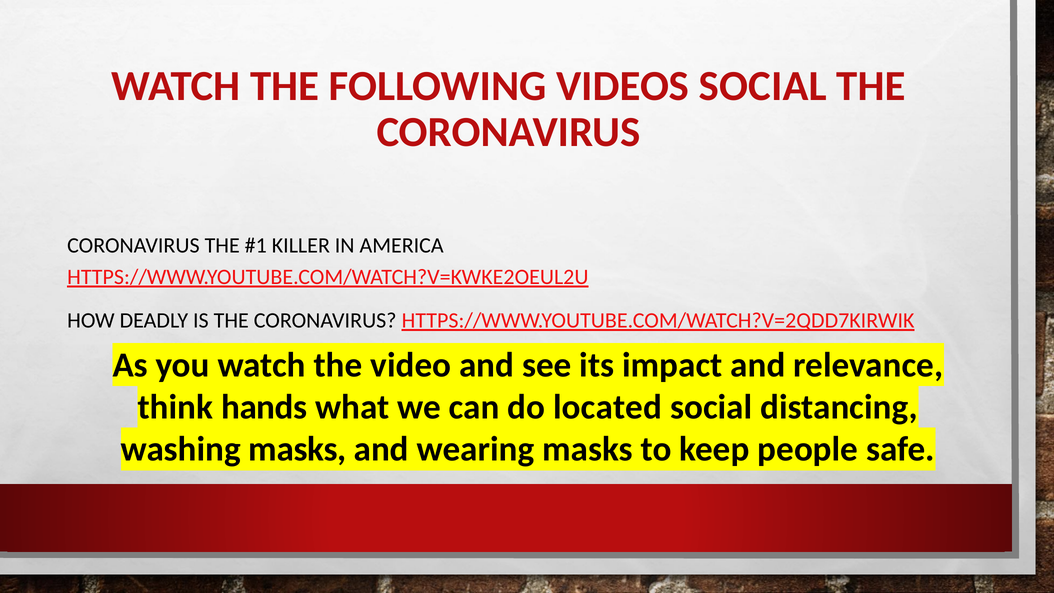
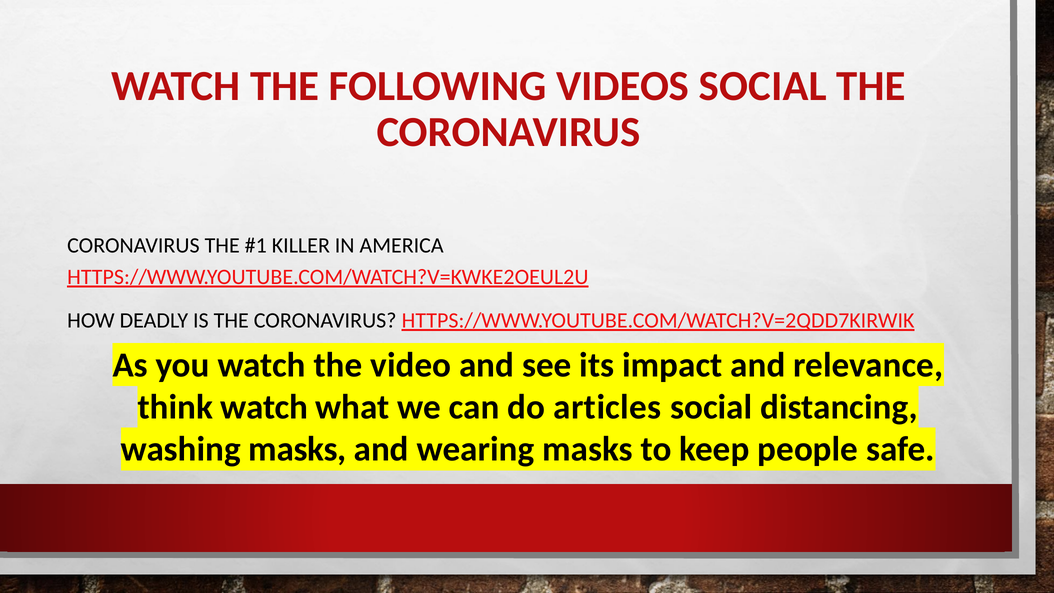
think hands: hands -> watch
located: located -> articles
